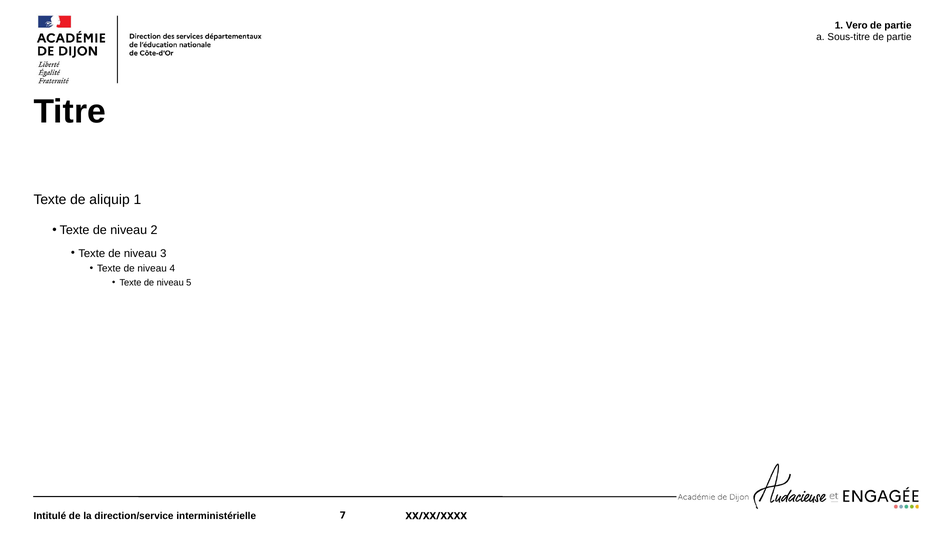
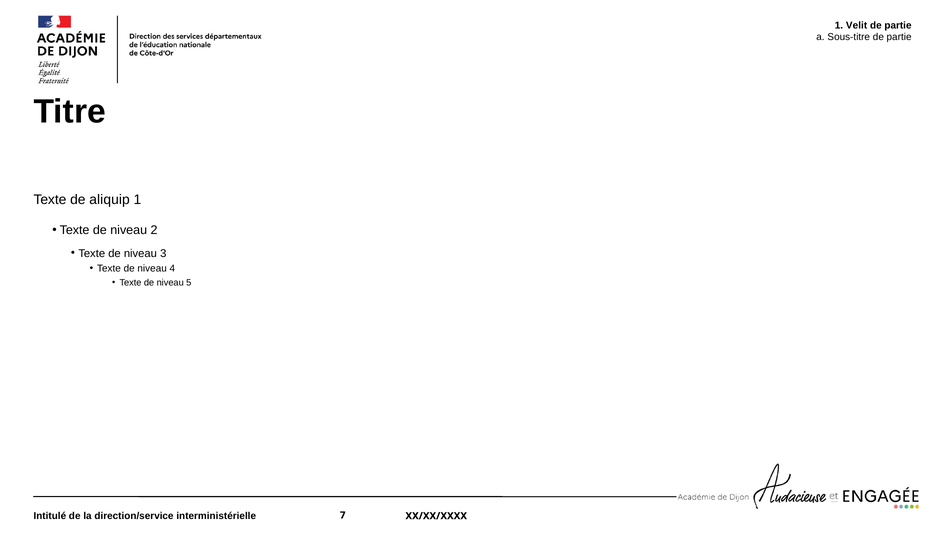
Vero: Vero -> Velit
